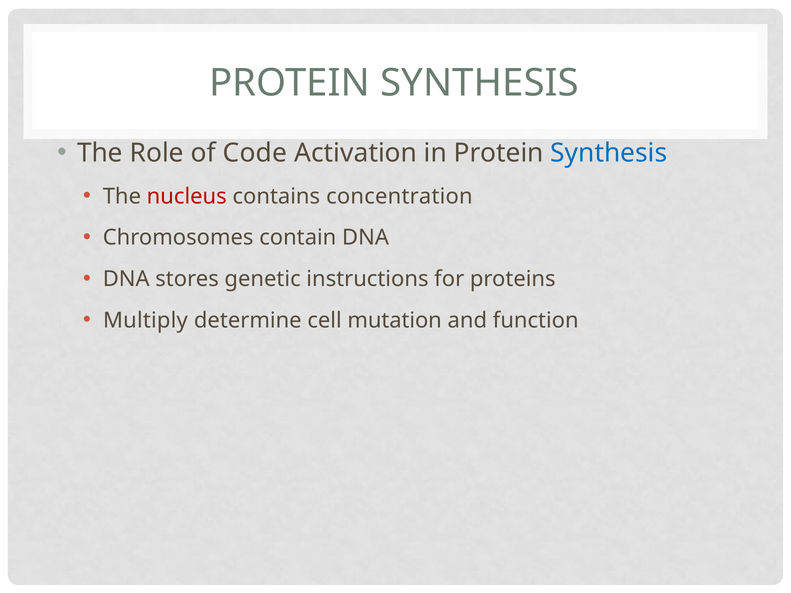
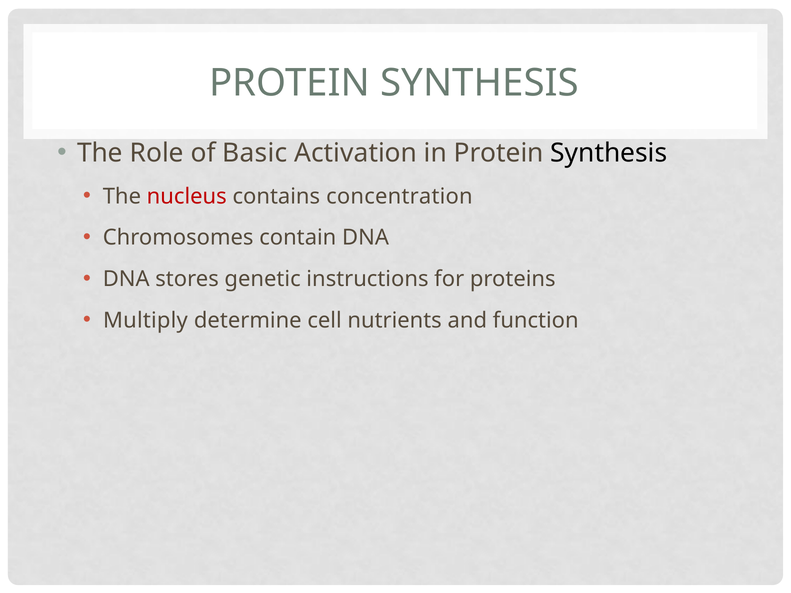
Code: Code -> Basic
Synthesis at (609, 153) colour: blue -> black
mutation: mutation -> nutrients
